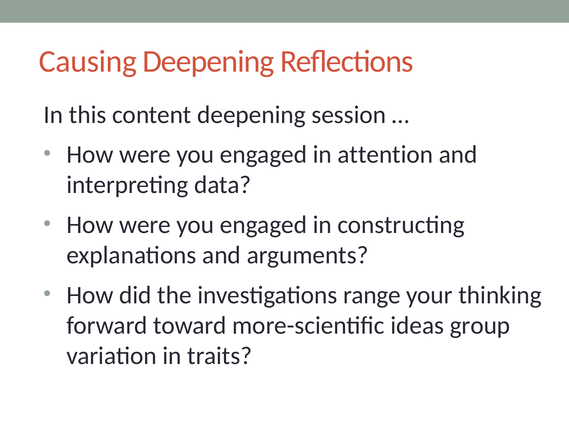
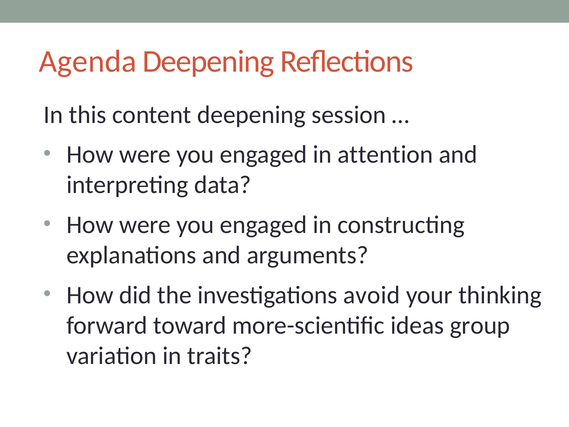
Causing: Causing -> Agenda
range: range -> avoid
